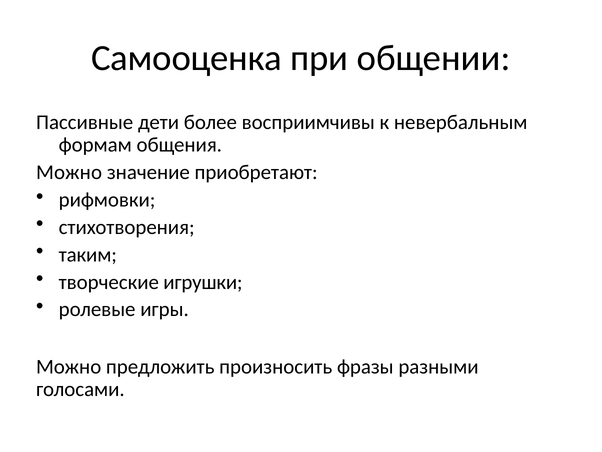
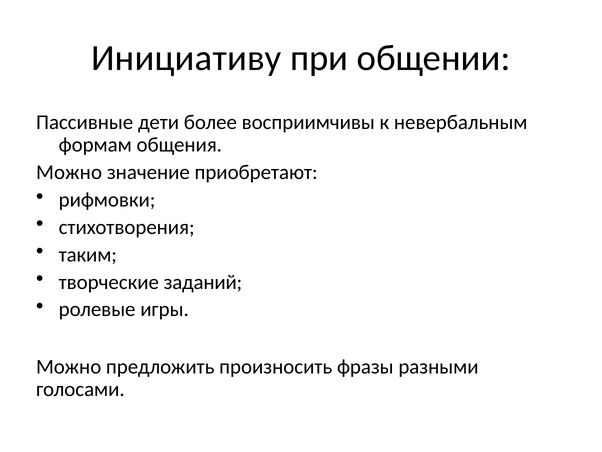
Самооценка: Самооценка -> Инициативу
игрушки: игрушки -> заданий
